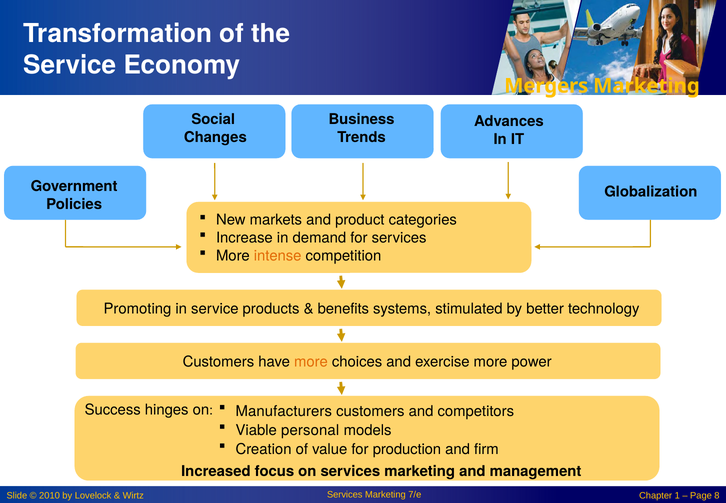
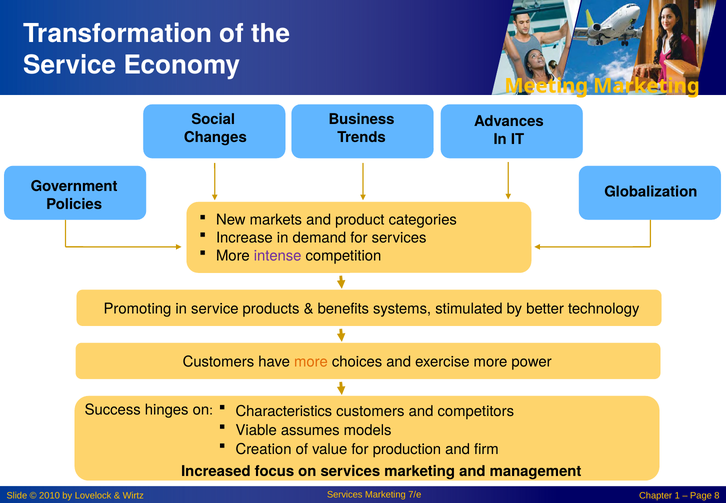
Mergers: Mergers -> Meeting
intense colour: orange -> purple
Manufacturers: Manufacturers -> Characteristics
personal: personal -> assumes
